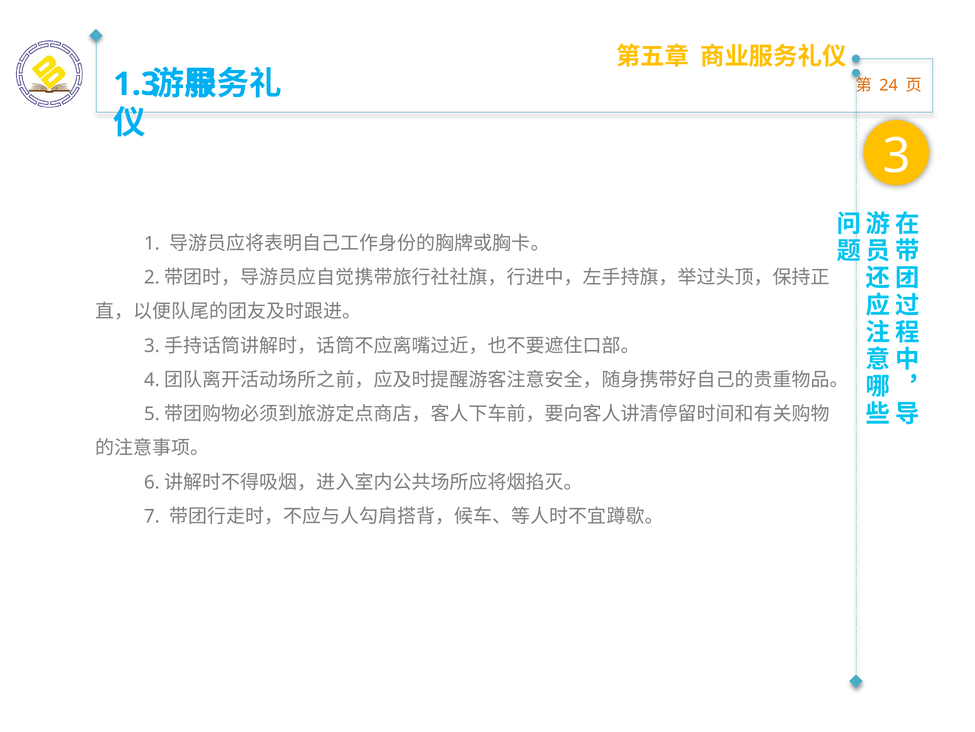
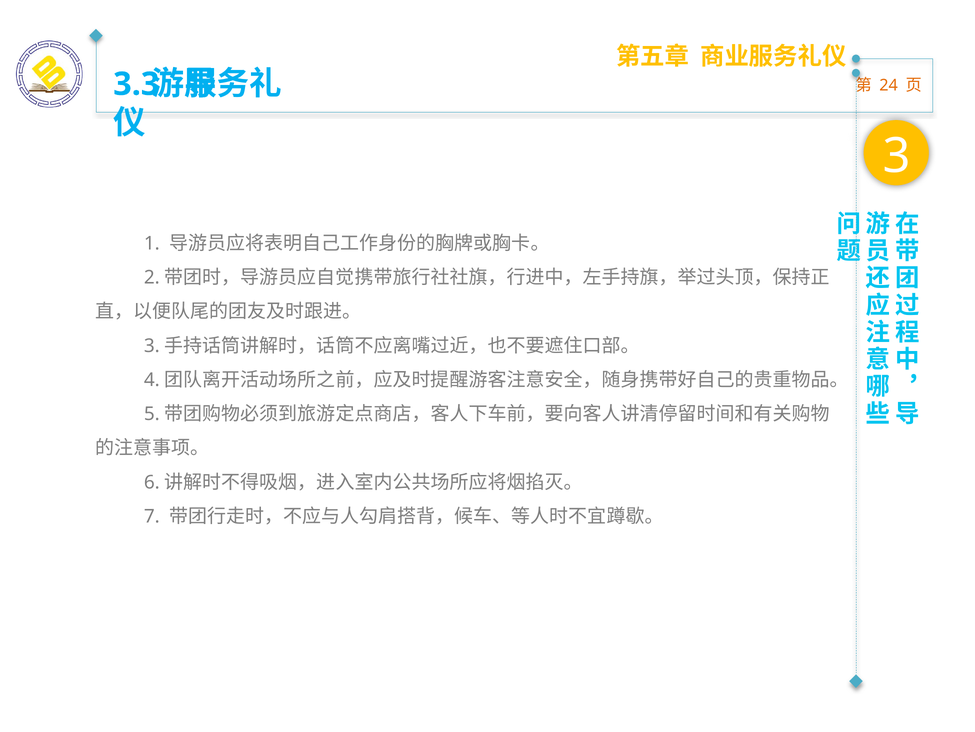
1.3: 1.3 -> 3.3
